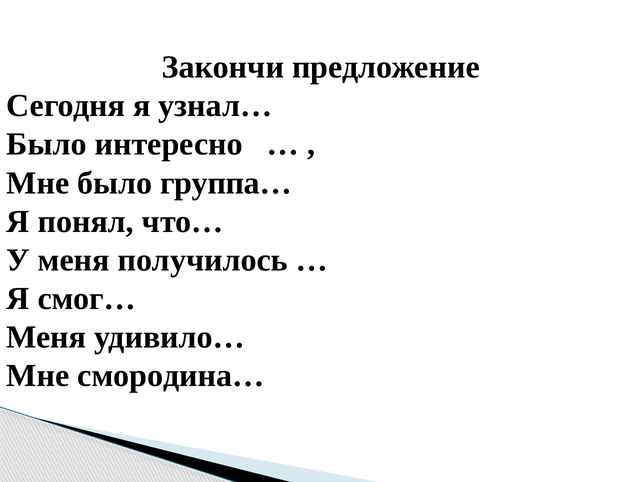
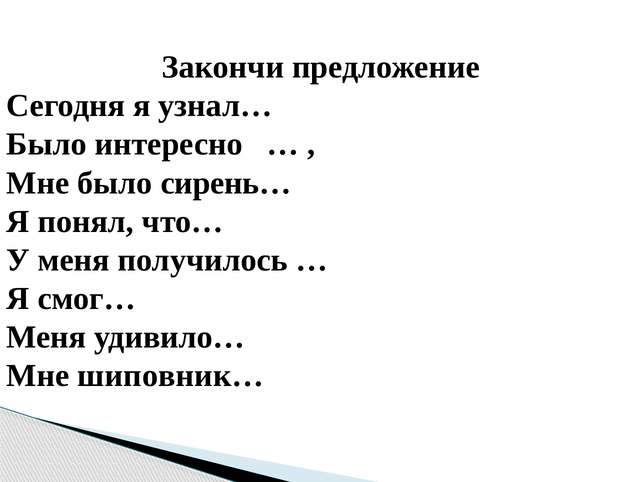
группа…: группа… -> сирень…
смородина…: смородина… -> шиповник…
